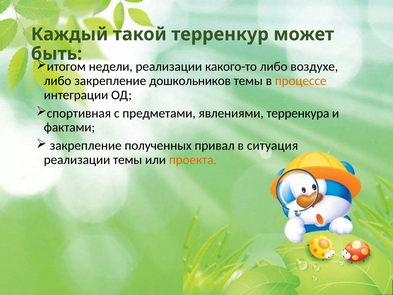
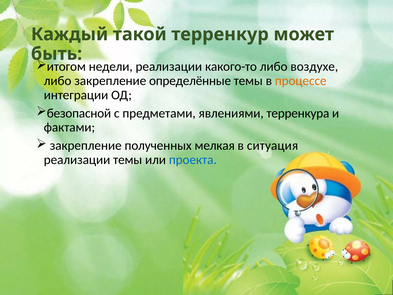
дошкольников: дошкольников -> определённые
спортивная: спортивная -> безопасной
привал: привал -> мелкая
проекта colour: orange -> blue
